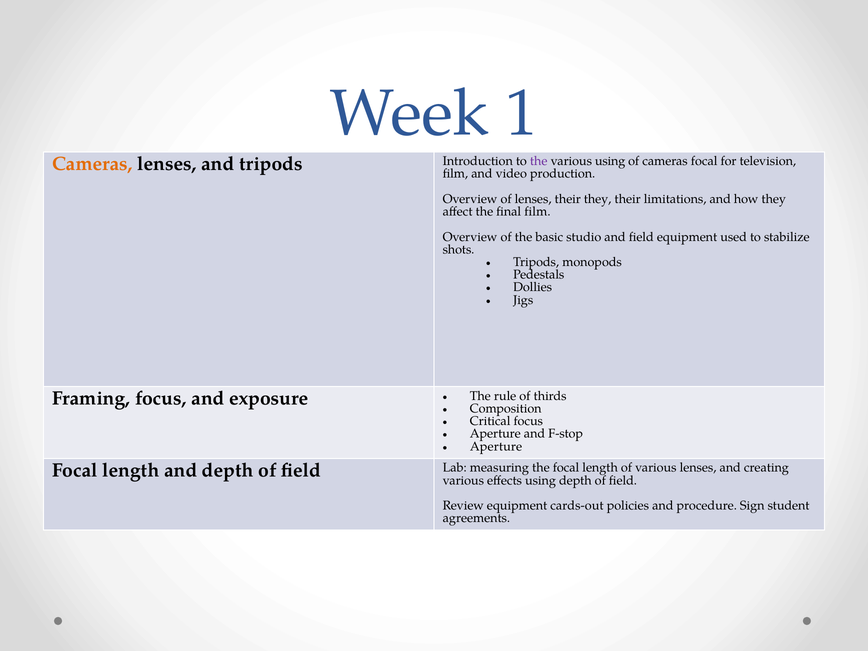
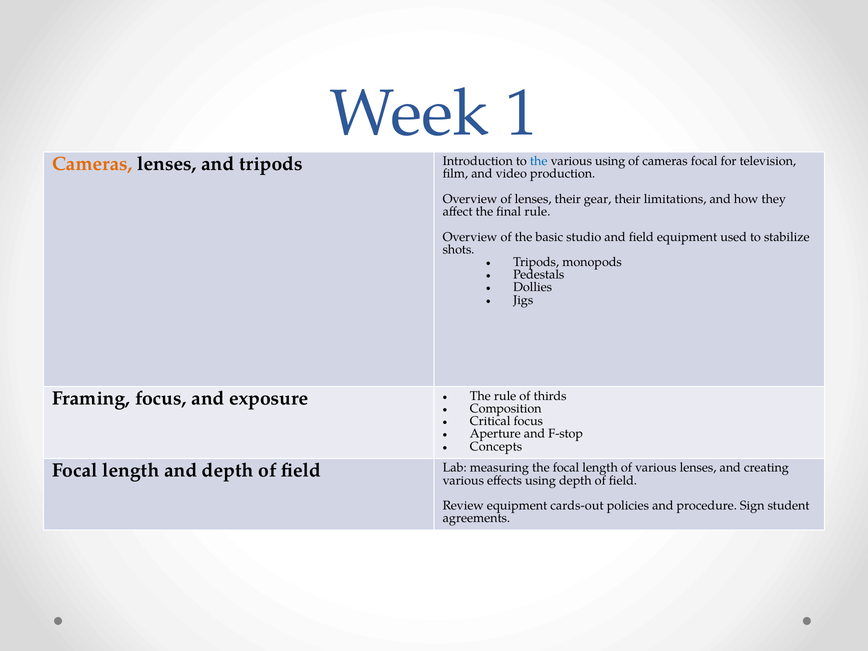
the at (539, 161) colour: purple -> blue
their they: they -> gear
final film: film -> rule
Aperture at (496, 446): Aperture -> Concepts
